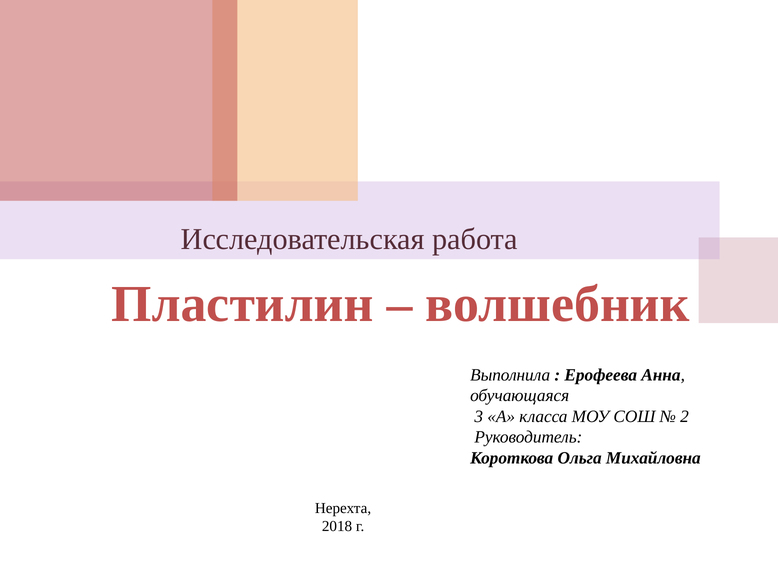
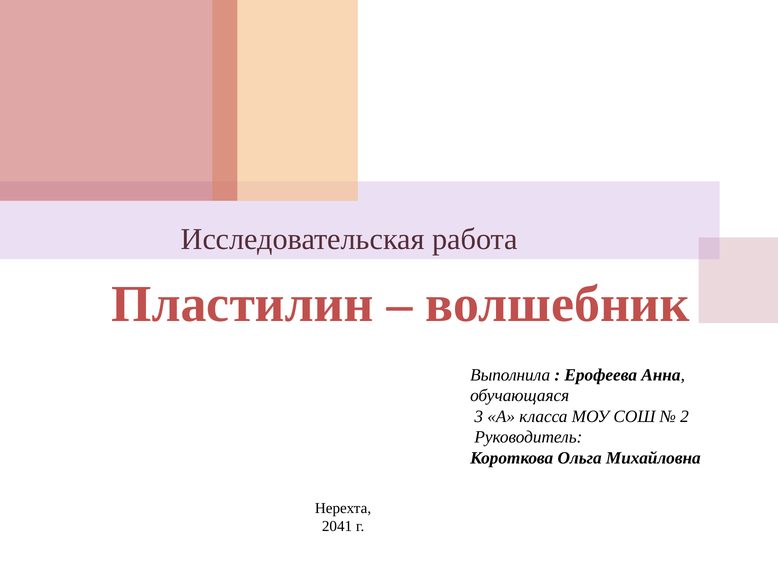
2018: 2018 -> 2041
